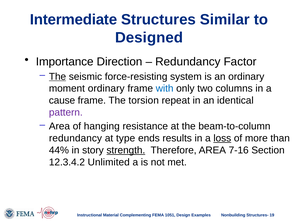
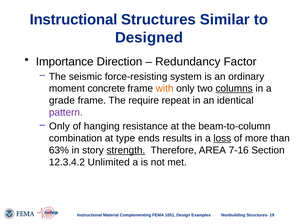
Intermediate at (74, 20): Intermediate -> Instructional
The at (58, 77) underline: present -> none
moment ordinary: ordinary -> concrete
with colour: blue -> orange
columns underline: none -> present
cause: cause -> grade
torsion: torsion -> require
Area at (59, 126): Area -> Only
redundancy at (75, 138): redundancy -> combination
44%: 44% -> 63%
